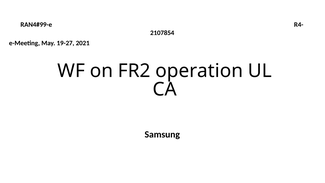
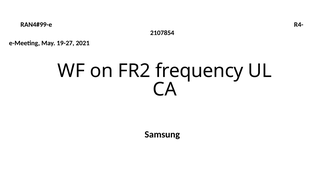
operation: operation -> frequency
